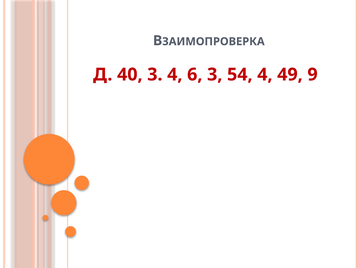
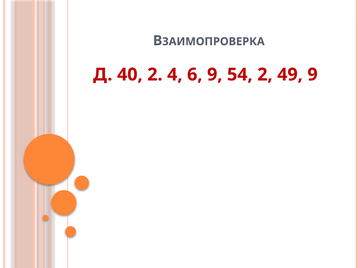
40 3: 3 -> 2
6 3: 3 -> 9
54 4: 4 -> 2
